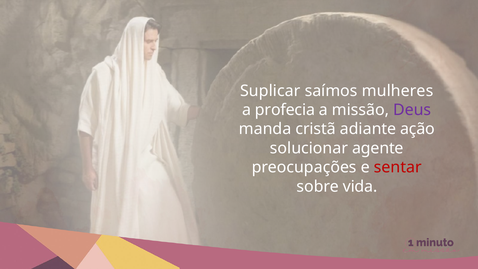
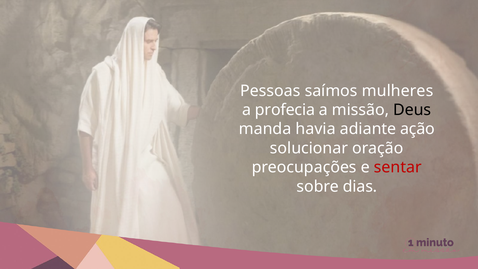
Suplicar: Suplicar -> Pessoas
Deus colour: purple -> black
cristã: cristã -> havia
agente: agente -> oração
vida: vida -> dias
